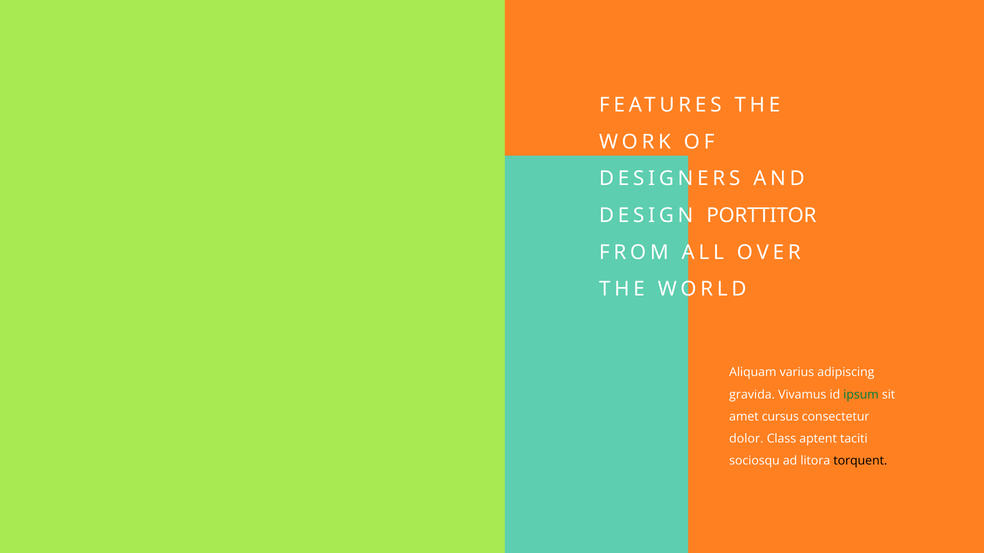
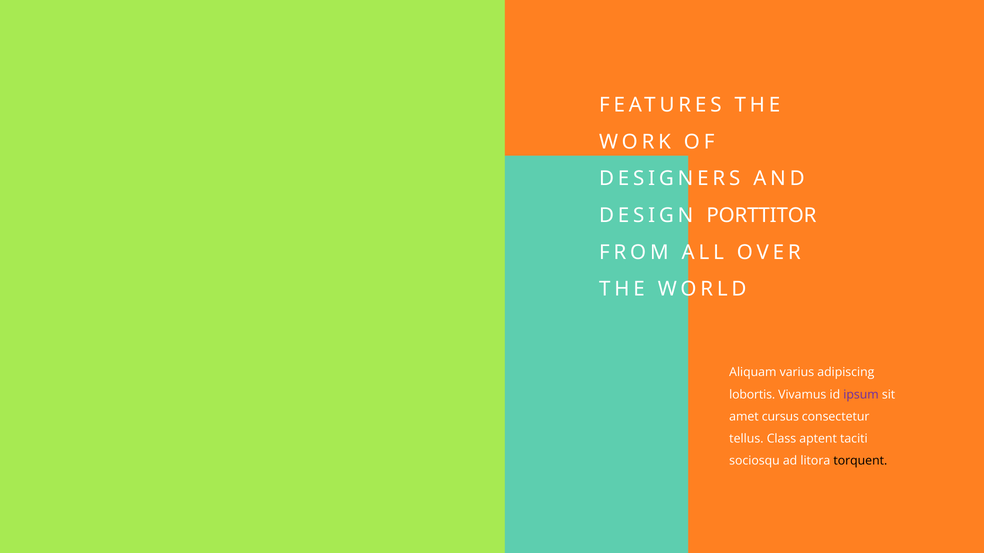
gravida: gravida -> lobortis
ipsum colour: green -> purple
dolor: dolor -> tellus
